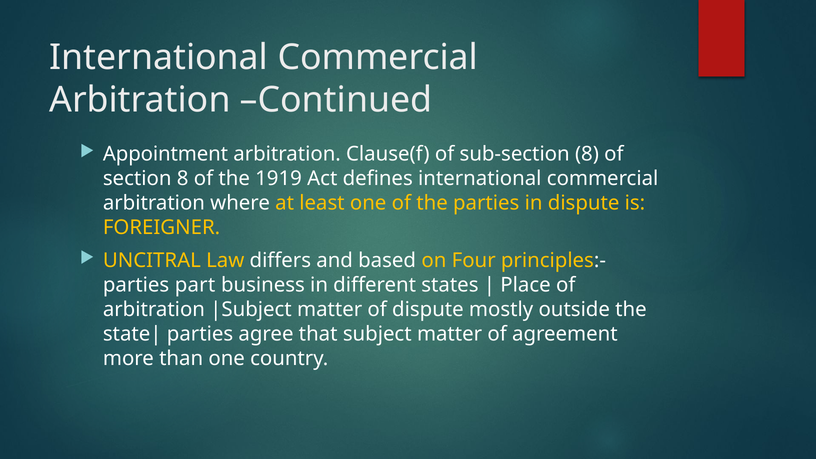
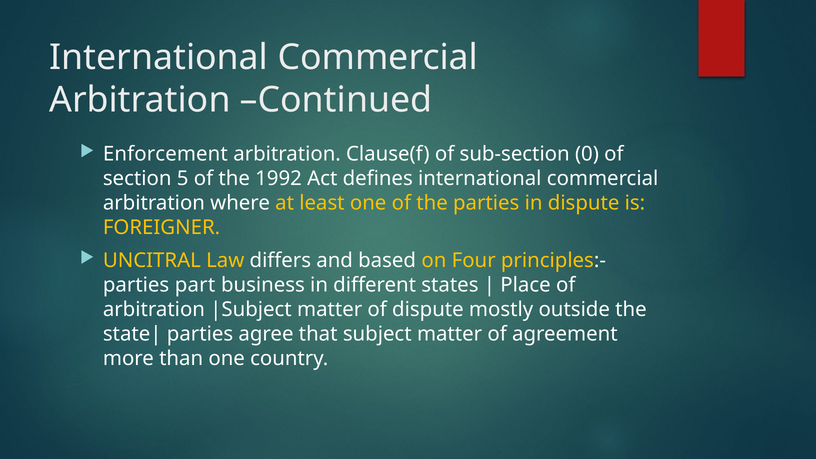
Appointment: Appointment -> Enforcement
sub-section 8: 8 -> 0
section 8: 8 -> 5
1919: 1919 -> 1992
